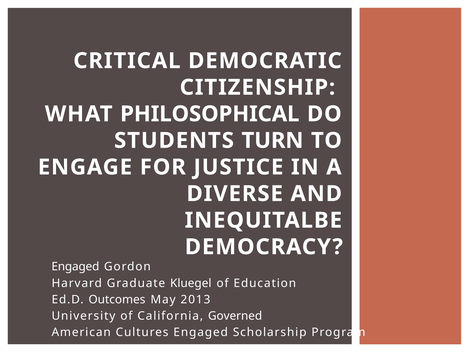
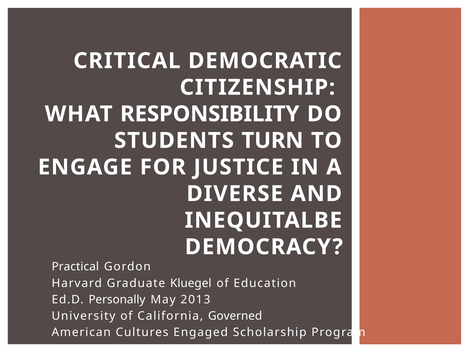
PHILOSOPHICAL: PHILOSOPHICAL -> RESPONSIBILITY
Engaged at (75, 267): Engaged -> Practical
Outcomes: Outcomes -> Personally
